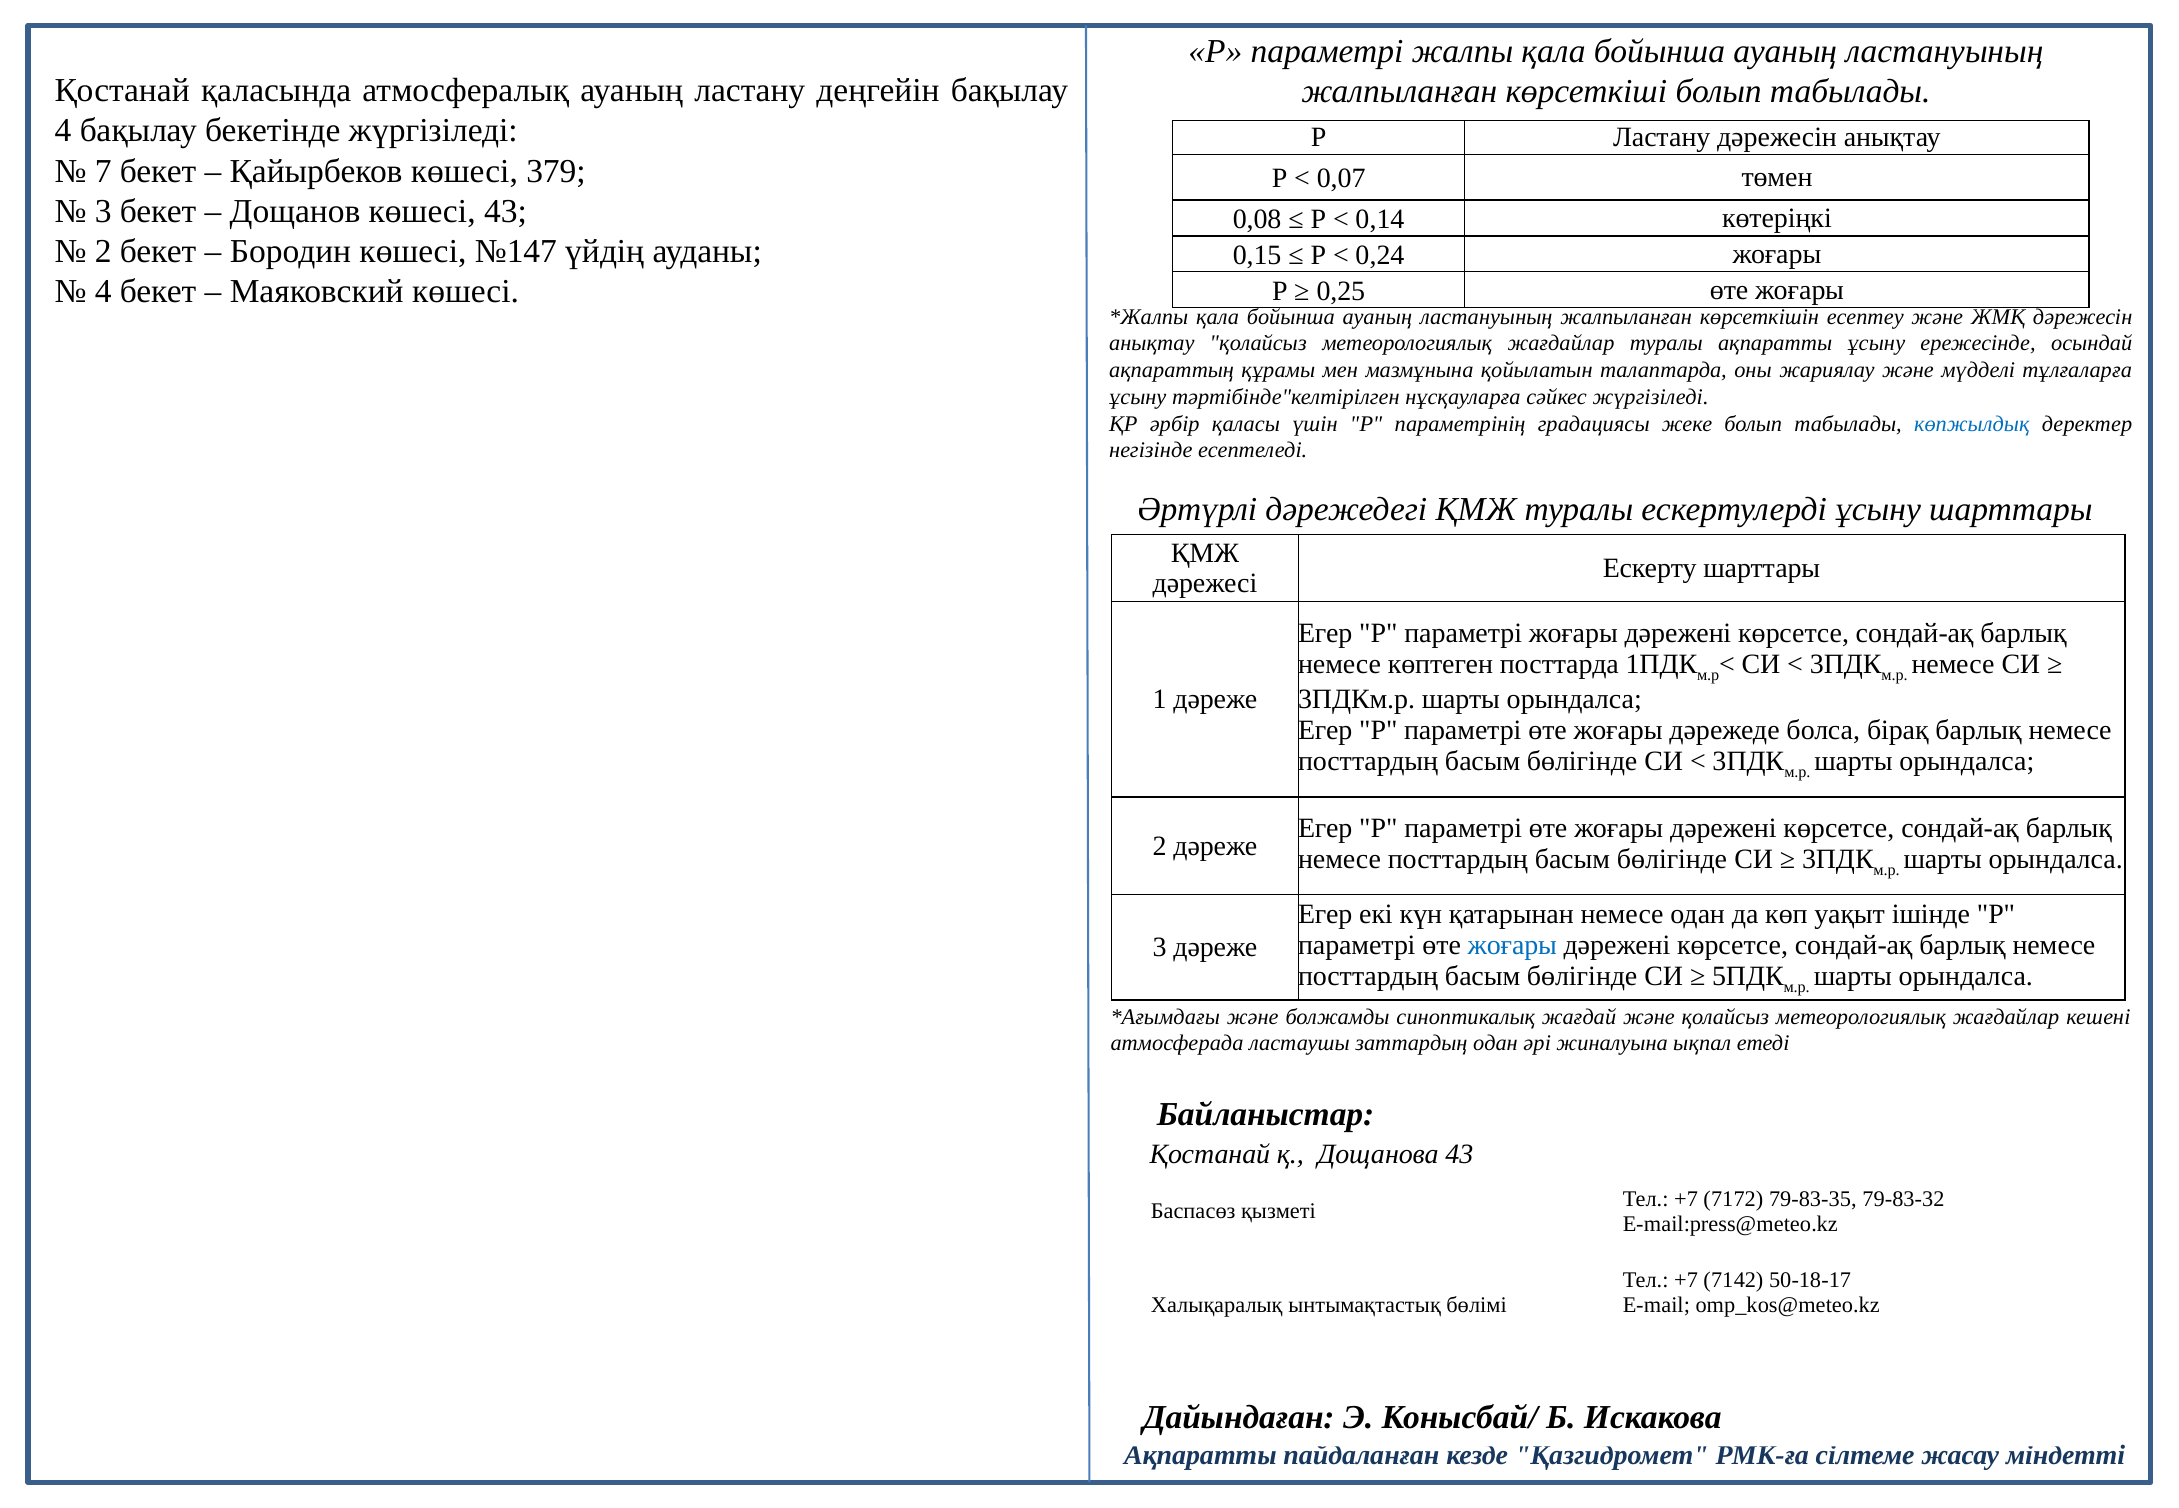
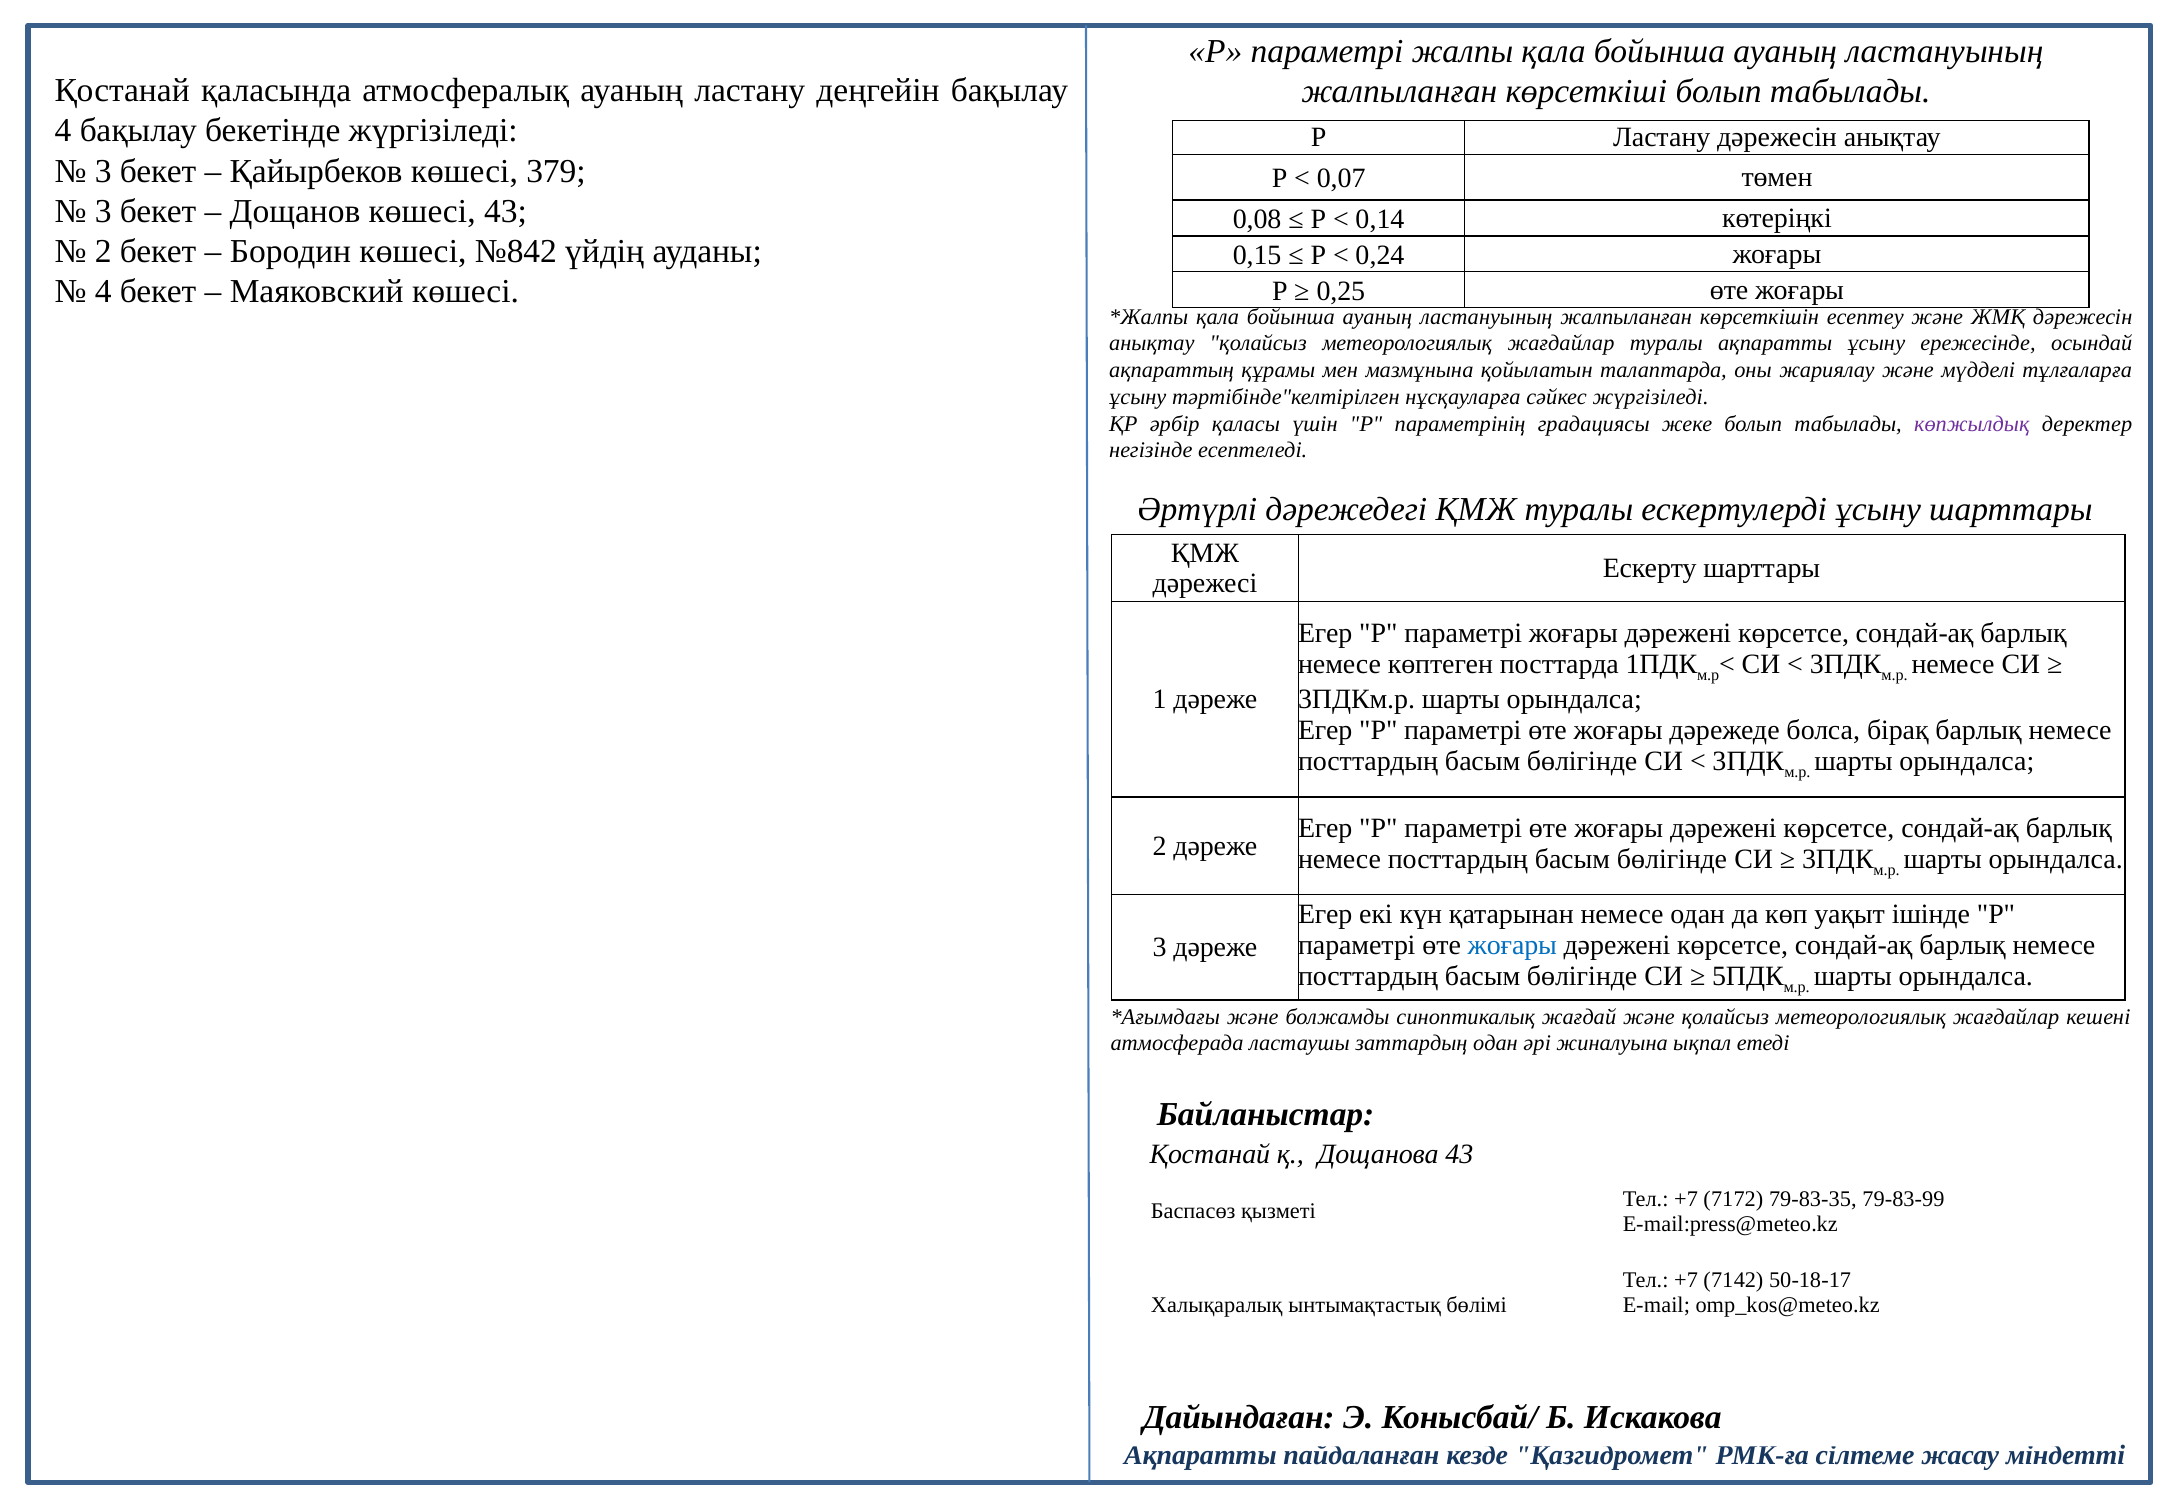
7 at (103, 171): 7 -> 3
№147: №147 -> №842
көпжылдық colour: blue -> purple
79-83-32: 79-83-32 -> 79-83-99
